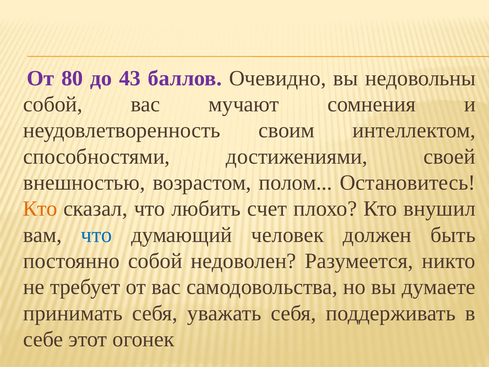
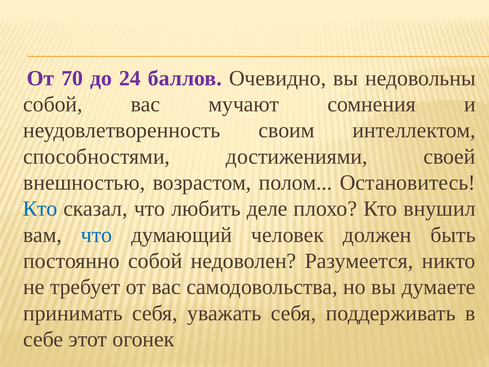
80: 80 -> 70
43: 43 -> 24
Кто at (40, 209) colour: orange -> blue
счет: счет -> деле
